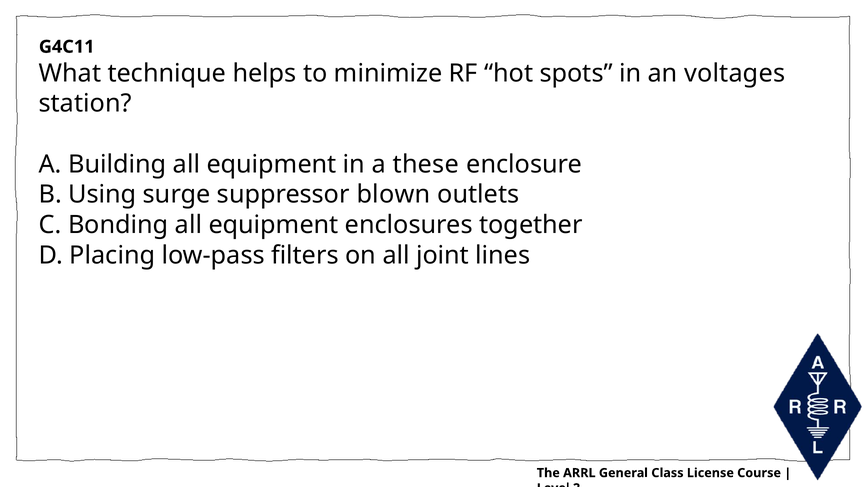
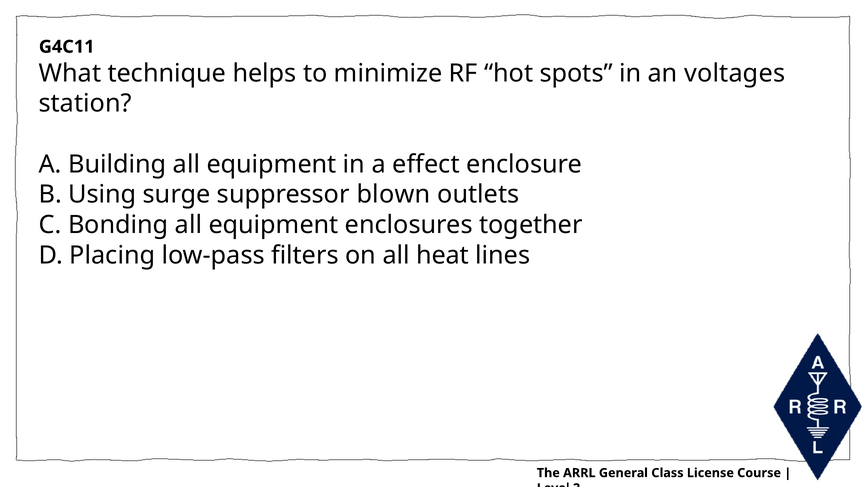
these: these -> effect
joint: joint -> heat
